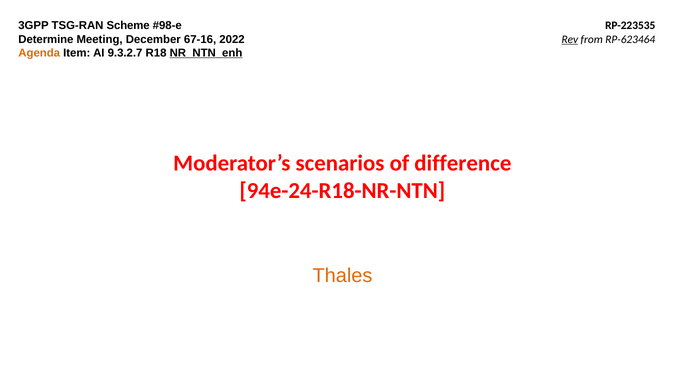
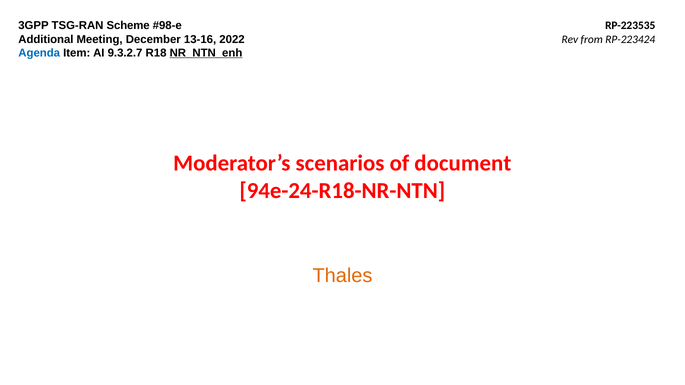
Determine: Determine -> Additional
67-16: 67-16 -> 13-16
Rev underline: present -> none
RP-623464: RP-623464 -> RP-223424
Agenda colour: orange -> blue
difference: difference -> document
